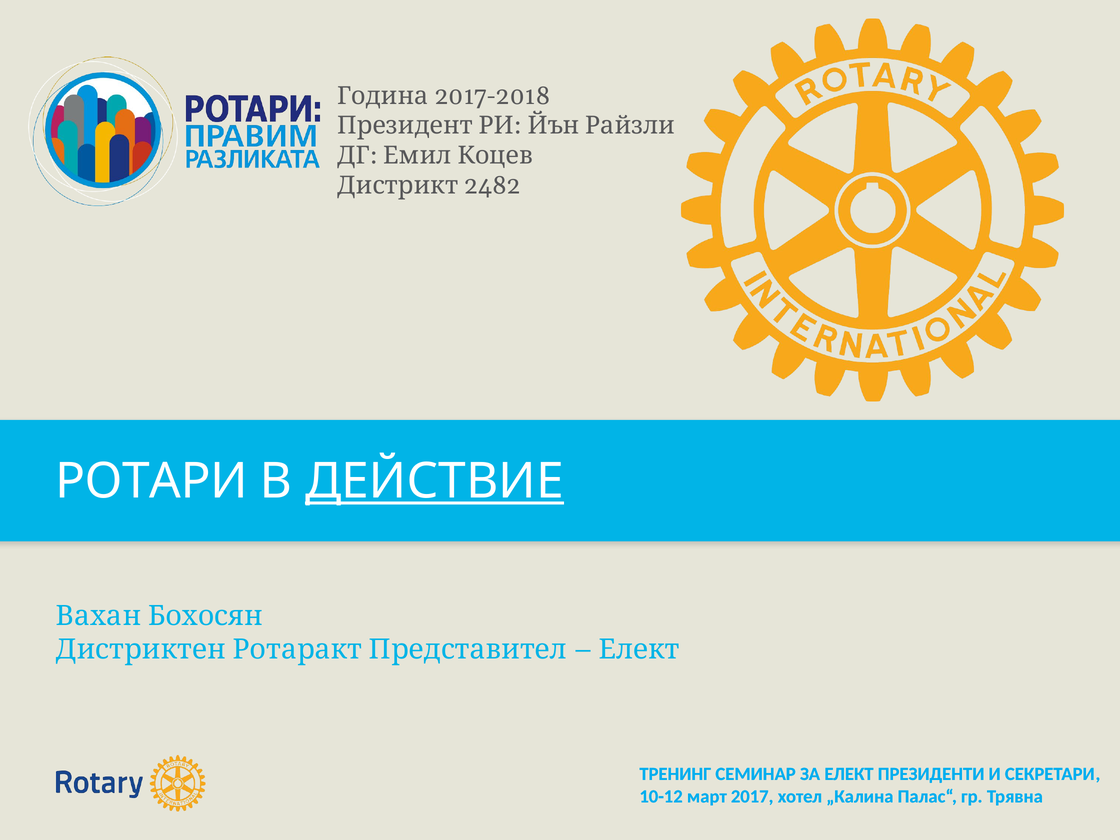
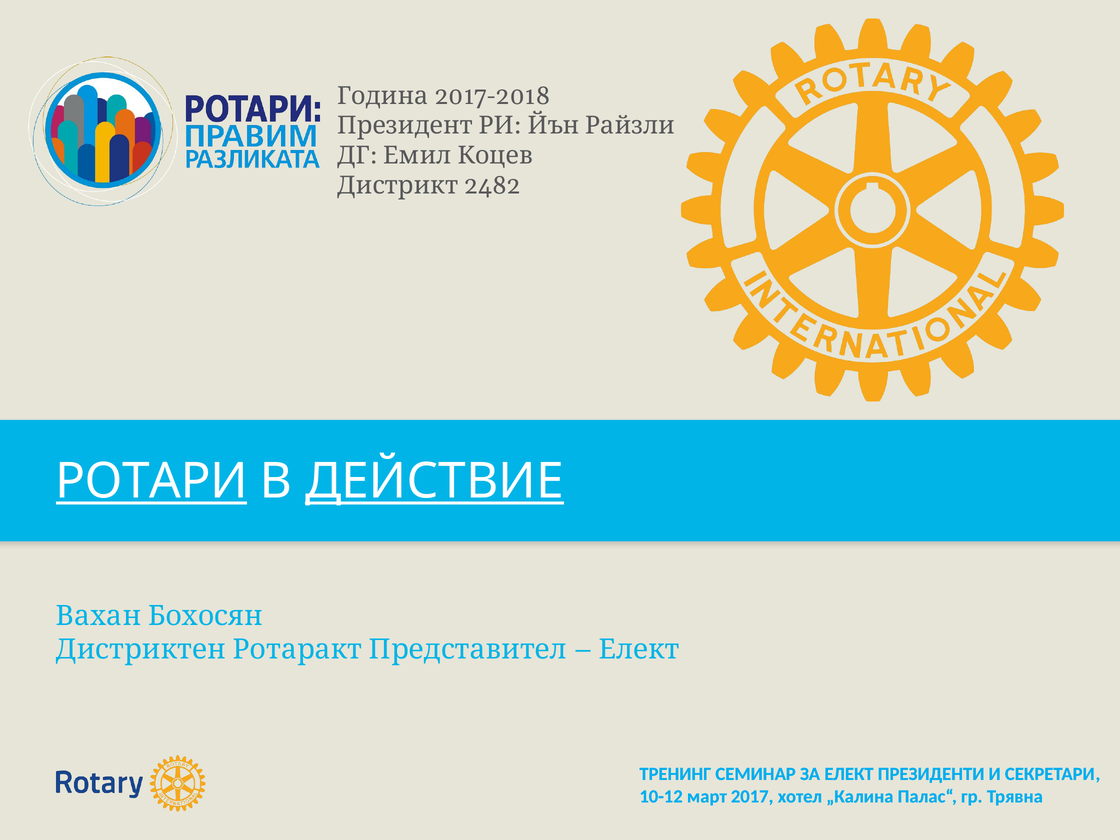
РОТАРИ underline: none -> present
